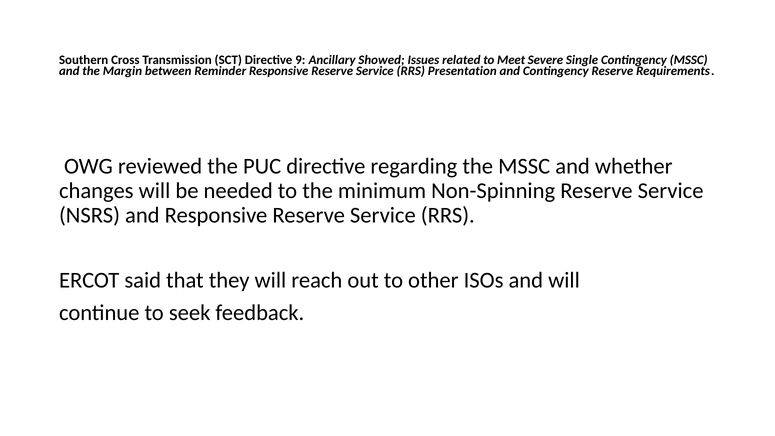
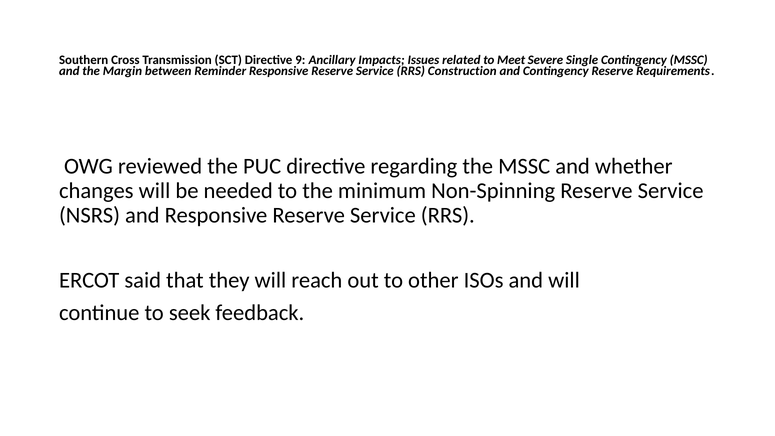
Showed: Showed -> Impacts
Presentation: Presentation -> Construction
